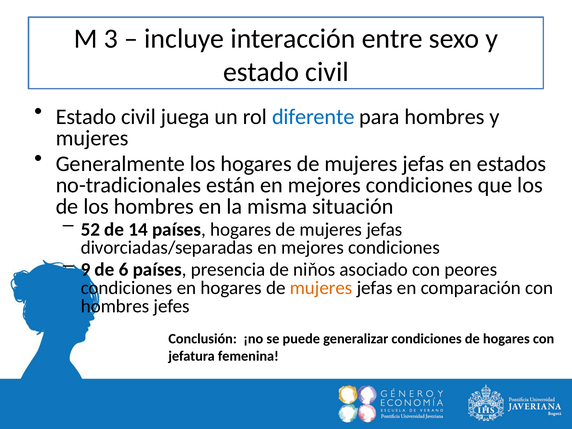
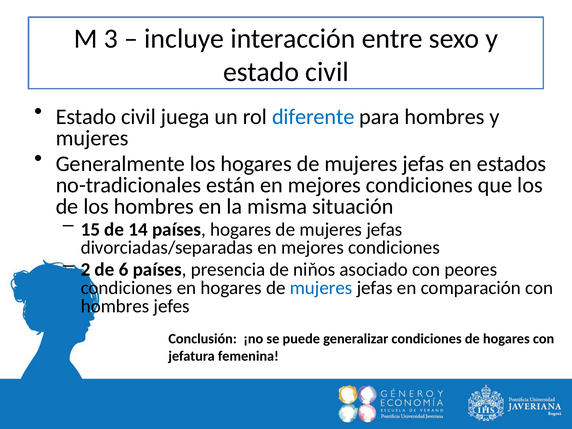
52: 52 -> 15
9: 9 -> 2
mujeres at (321, 288) colour: orange -> blue
